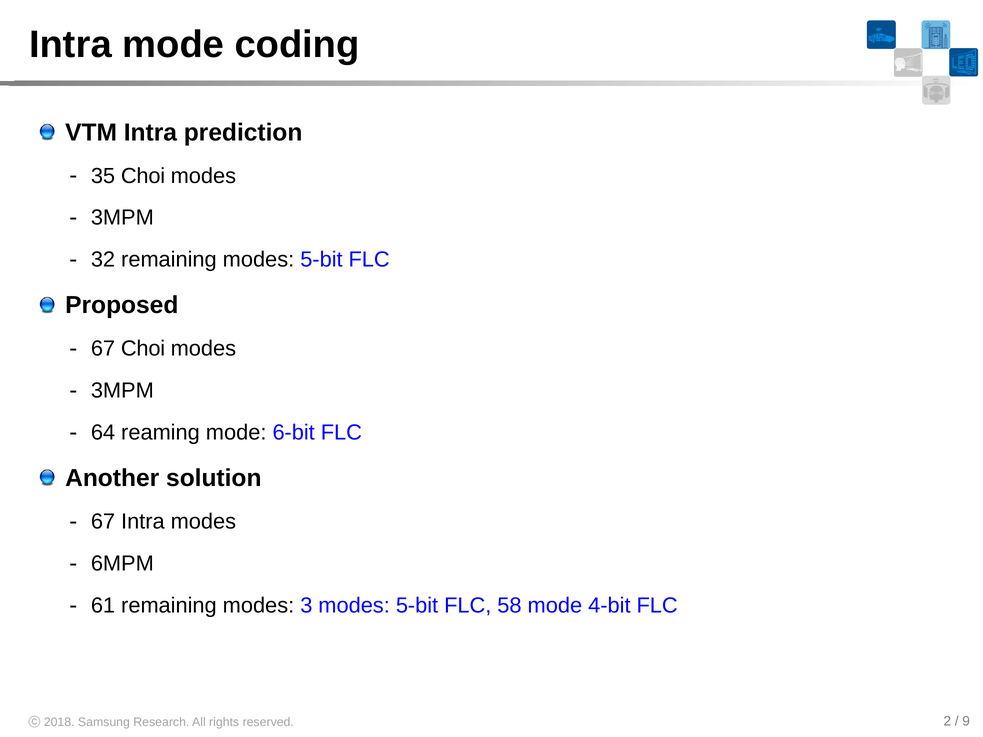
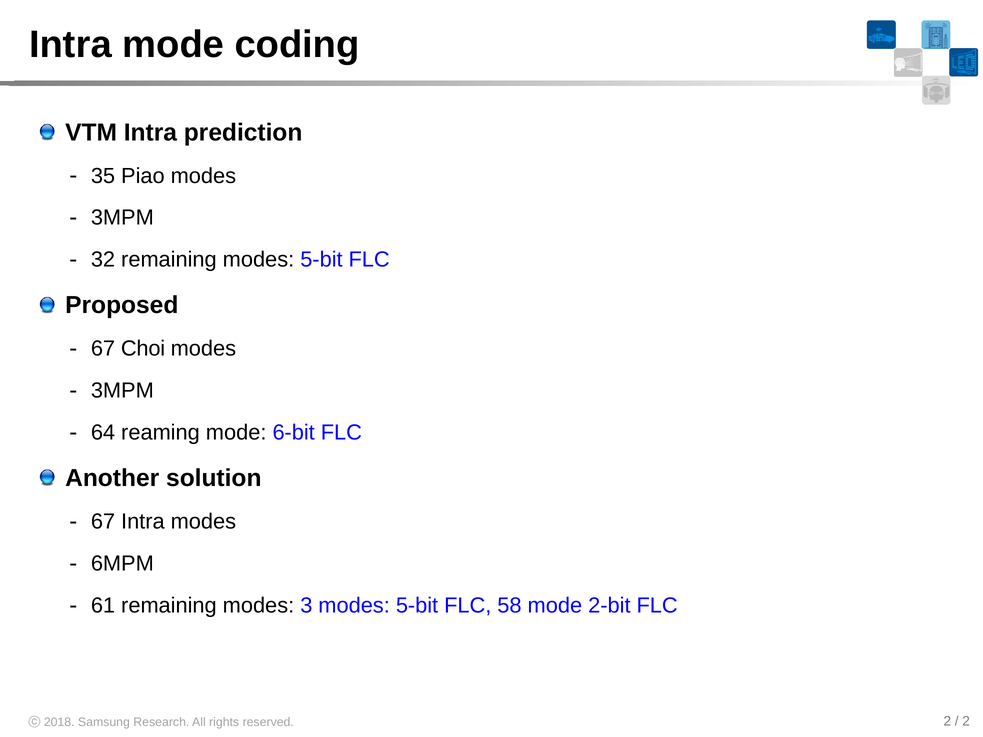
35 Choi: Choi -> Piao
4-bit: 4-bit -> 2-bit
9 at (966, 721): 9 -> 2
